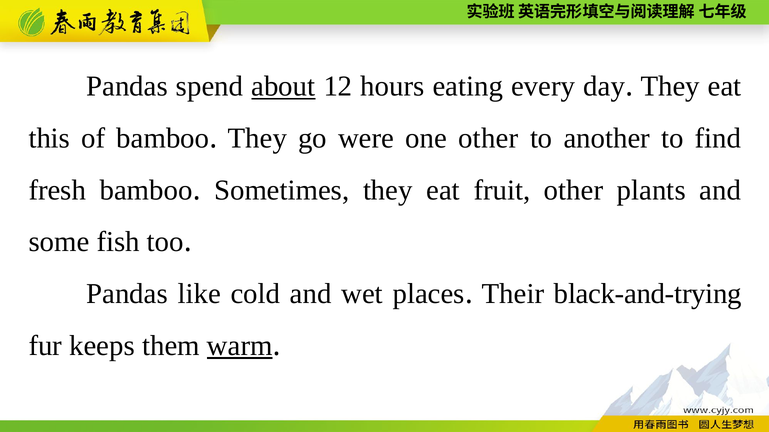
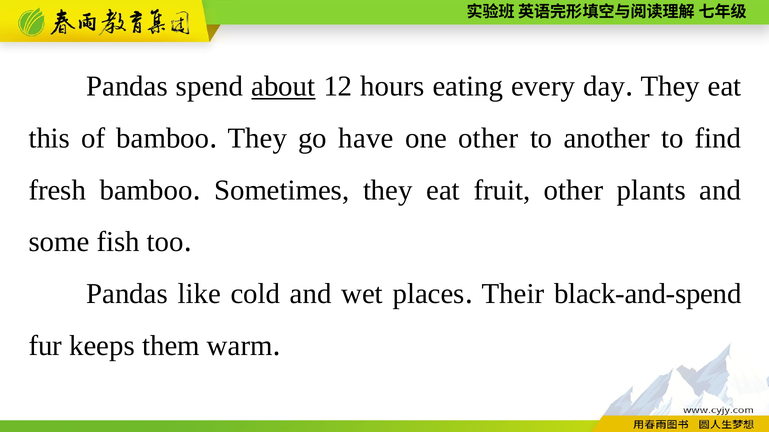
were: were -> have
black-and-trying: black-and-trying -> black-and-spend
warm underline: present -> none
